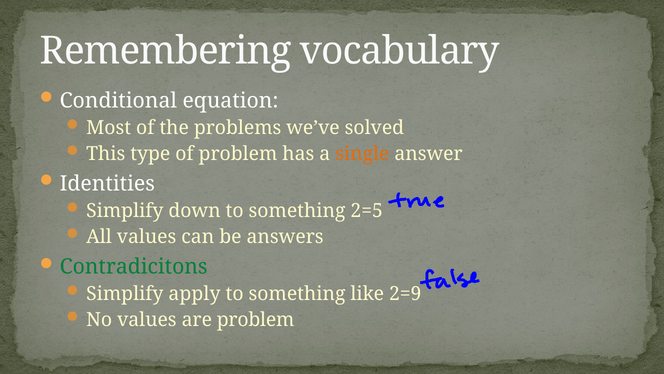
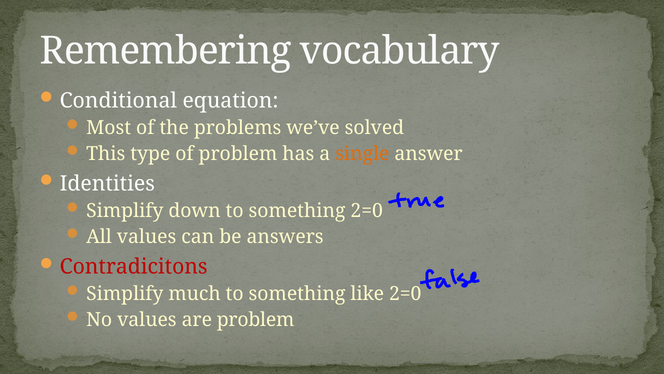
something 2=5: 2=5 -> 2=0
Contradicitons colour: green -> red
apply: apply -> much
like 2=9: 2=9 -> 2=0
